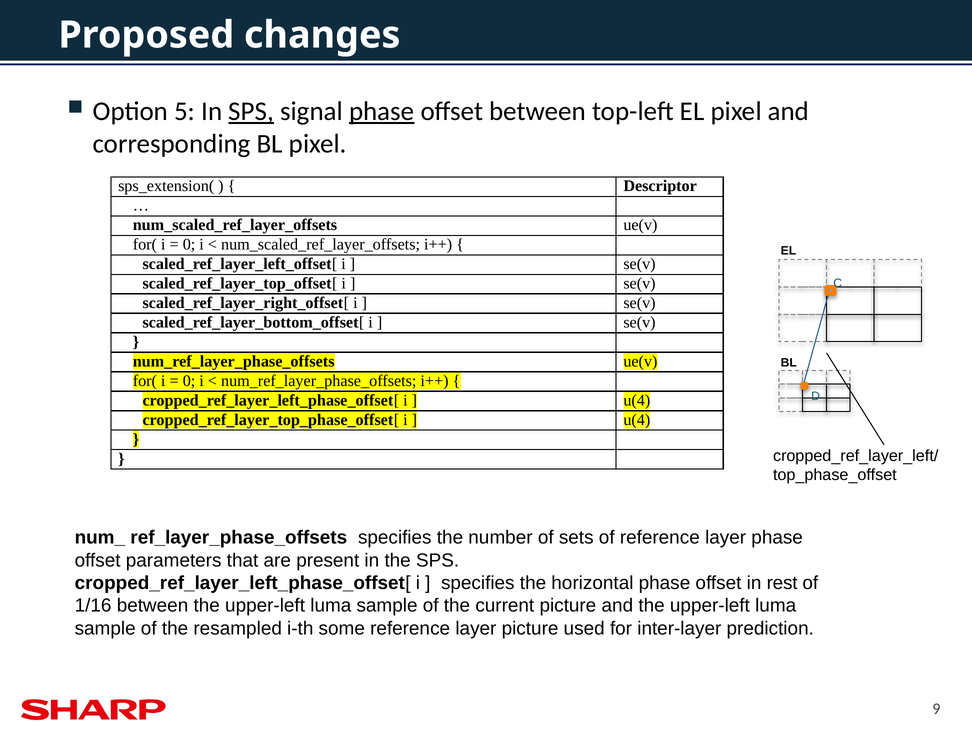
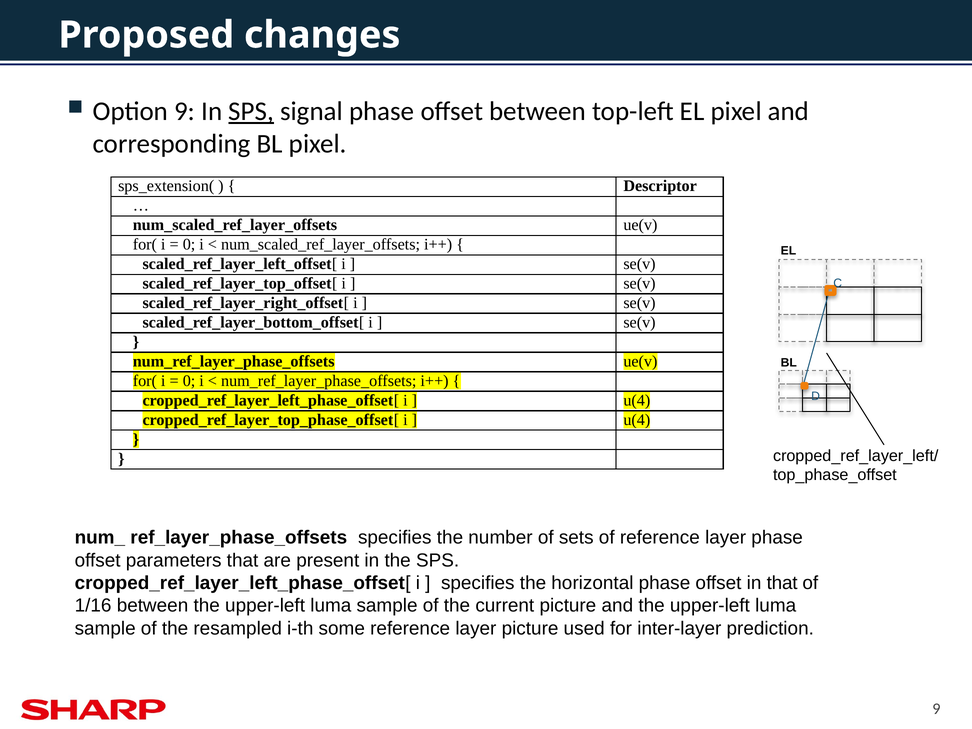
Option 5: 5 -> 9
phase at (382, 111) underline: present -> none
in rest: rest -> that
